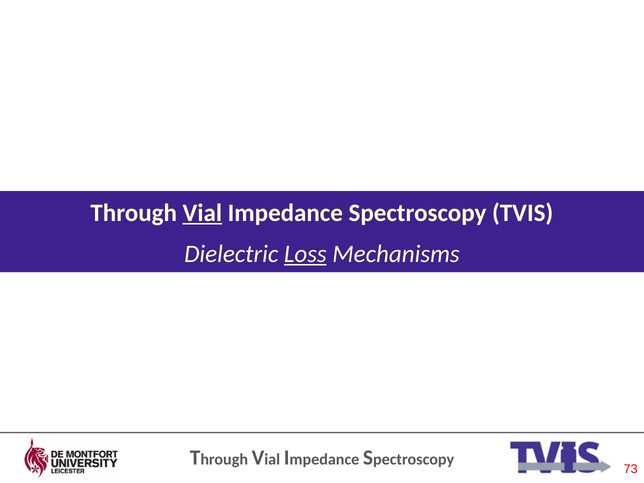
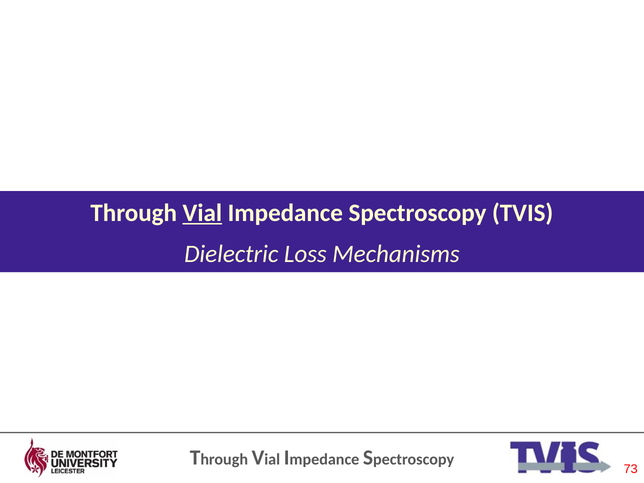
Loss underline: present -> none
